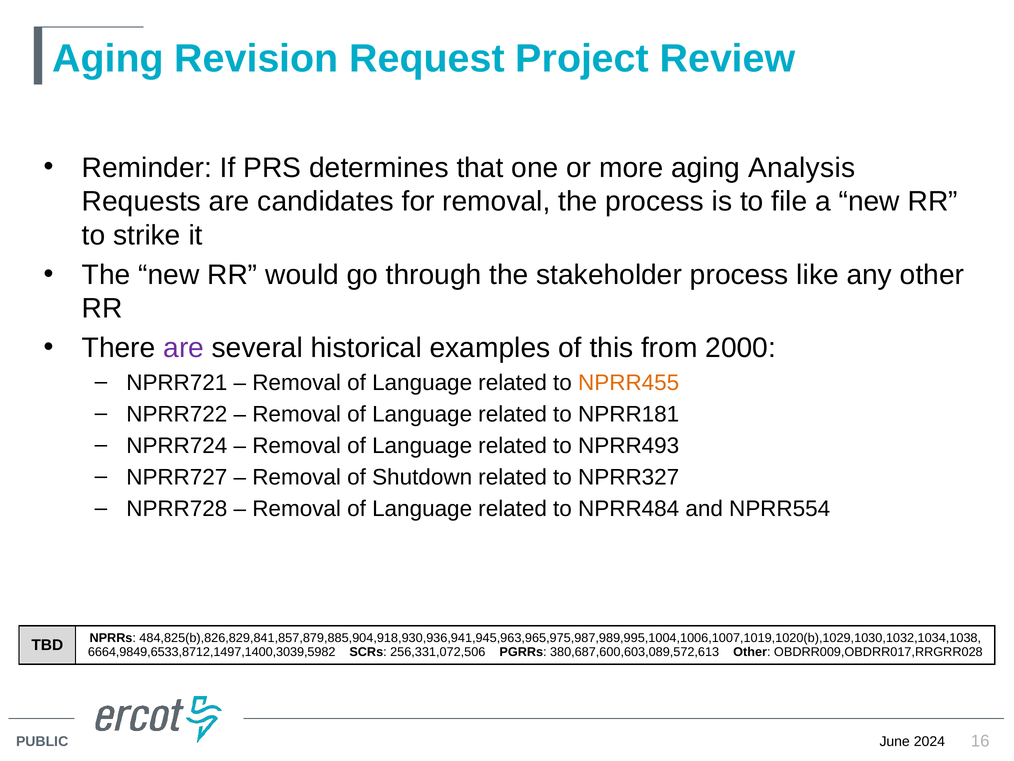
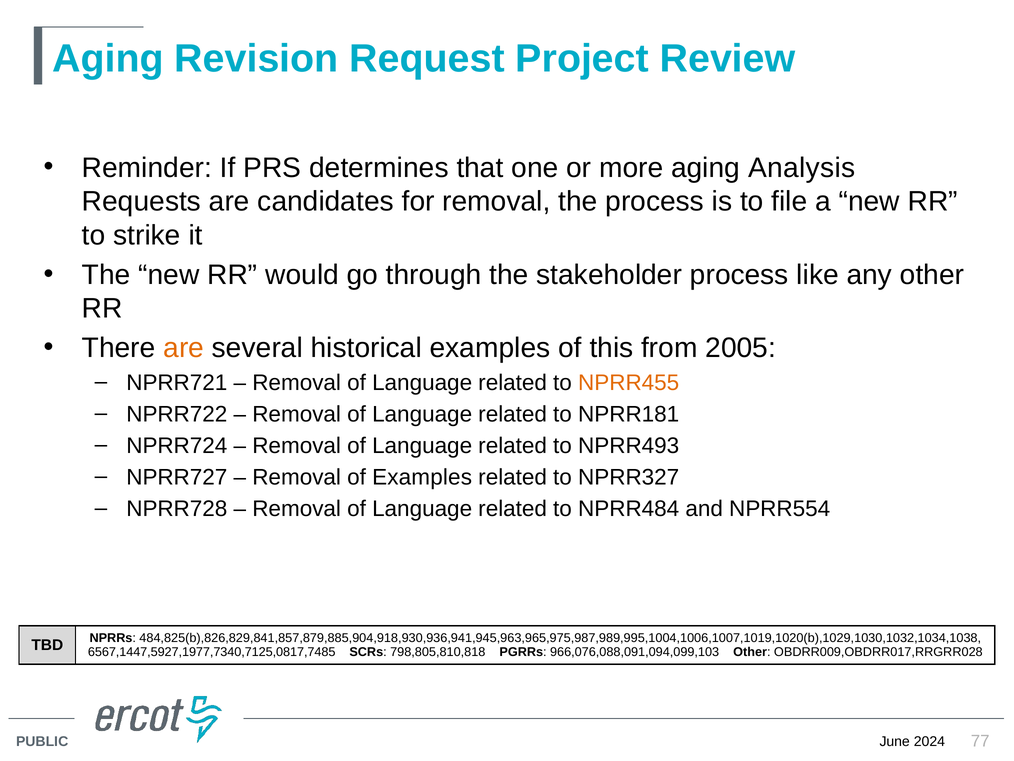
are at (184, 348) colour: purple -> orange
2000: 2000 -> 2005
of Shutdown: Shutdown -> Examples
6664,9849,6533,8712,1497,1400,3039,5982: 6664,9849,6533,8712,1497,1400,3039,5982 -> 6567,1447,5927,1977,7340,7125,0817,7485
256,331,072,506: 256,331,072,506 -> 798,805,810,818
380,687,600,603,089,572,613: 380,687,600,603,089,572,613 -> 966,076,088,091,094,099,103
16: 16 -> 77
